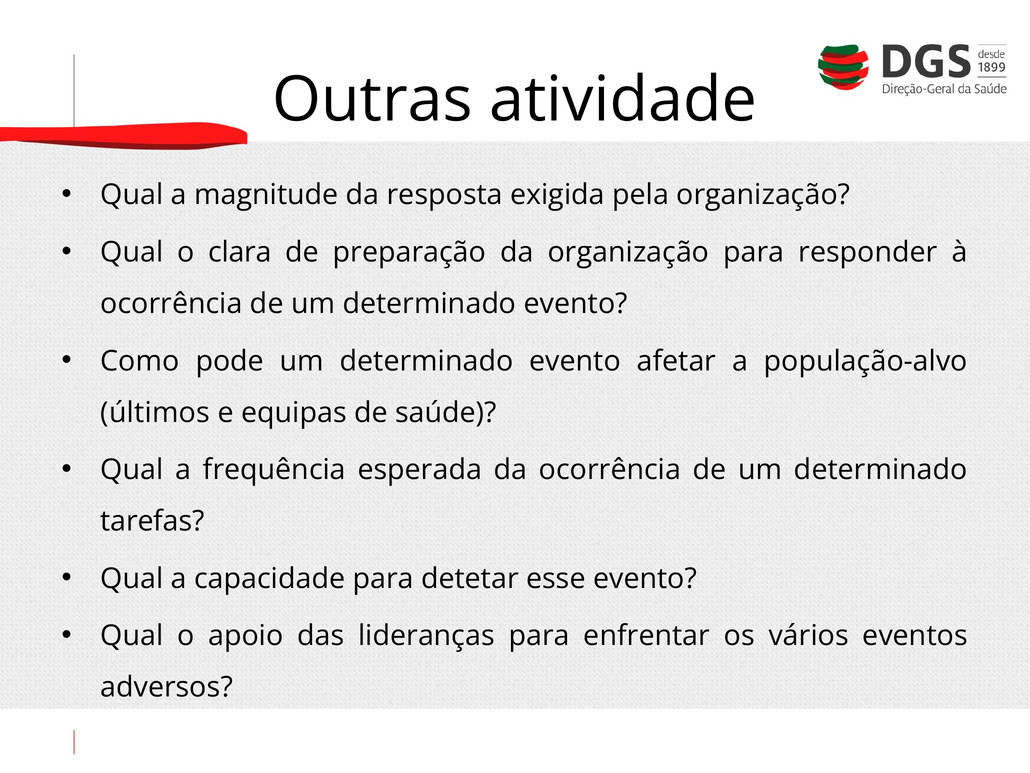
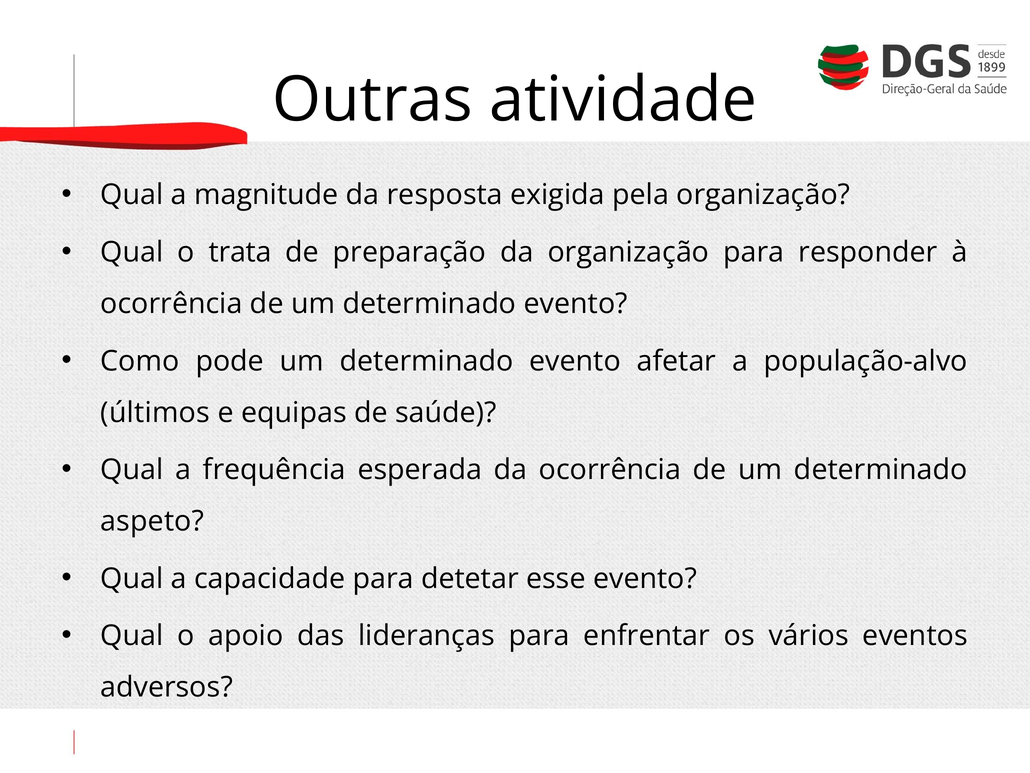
clara: clara -> trata
tarefas: tarefas -> aspeto
